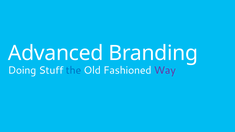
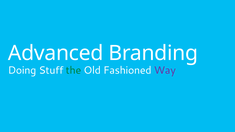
the colour: blue -> green
